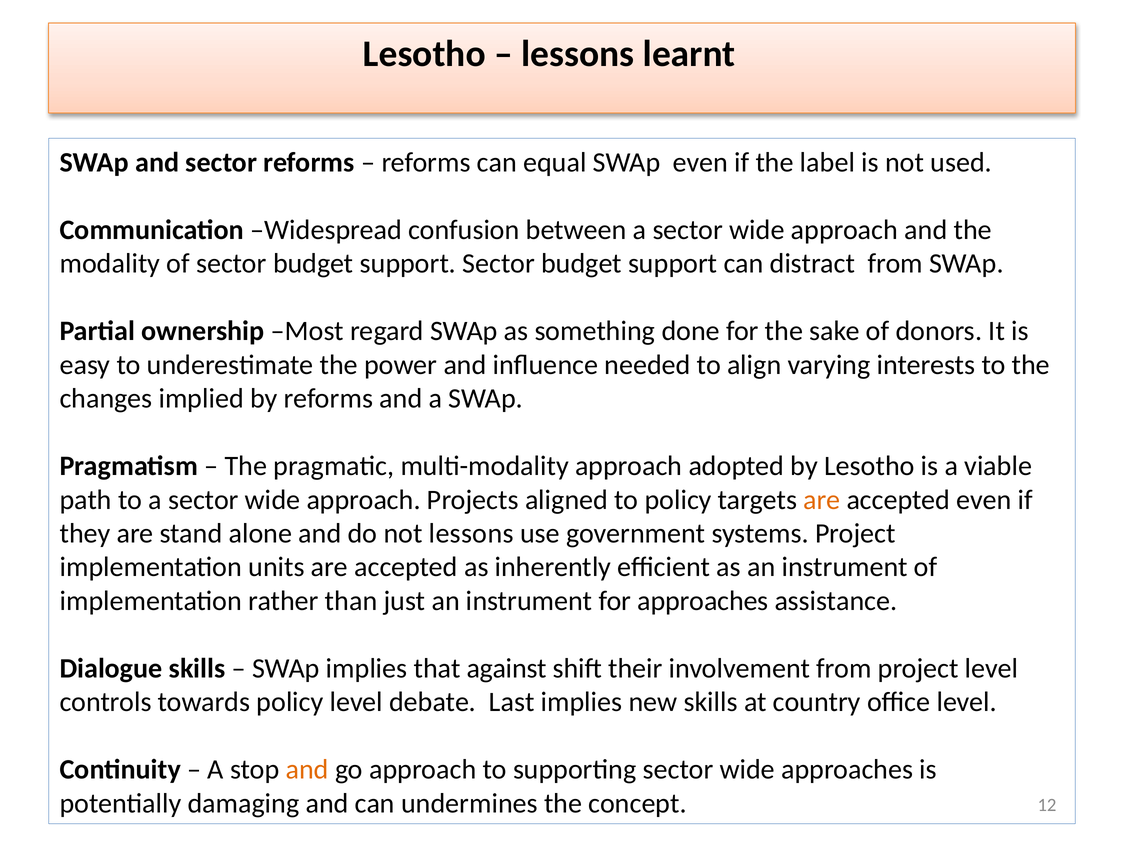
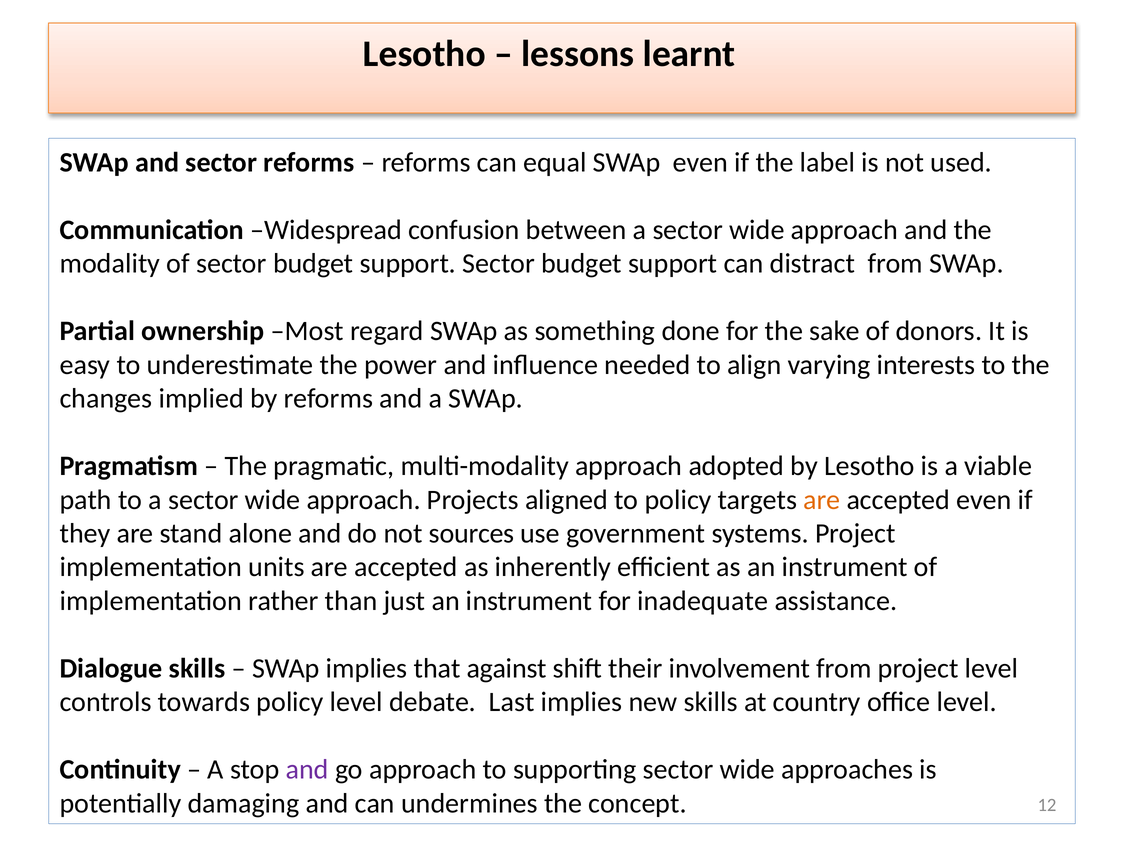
not lessons: lessons -> sources
for approaches: approaches -> inadequate
and at (307, 770) colour: orange -> purple
